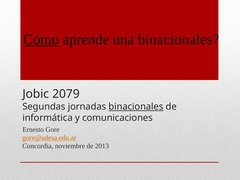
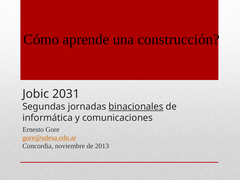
Cómo underline: present -> none
una binacionales: binacionales -> construcción
2079: 2079 -> 2031
